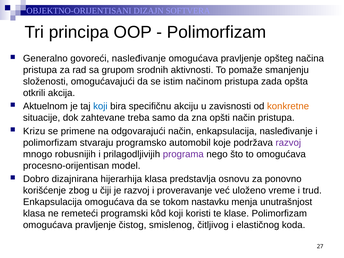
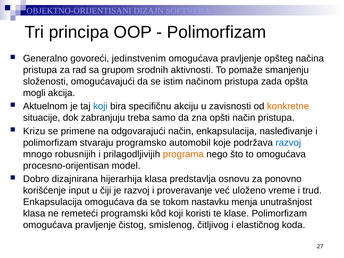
govoreći nasleđivanje: nasleđivanje -> jedinstvenim
otkrili: otkrili -> mogli
zahtevane: zahtevane -> zabranjuju
razvoj at (288, 143) colour: purple -> blue
programa colour: purple -> orange
zbog: zbog -> input
